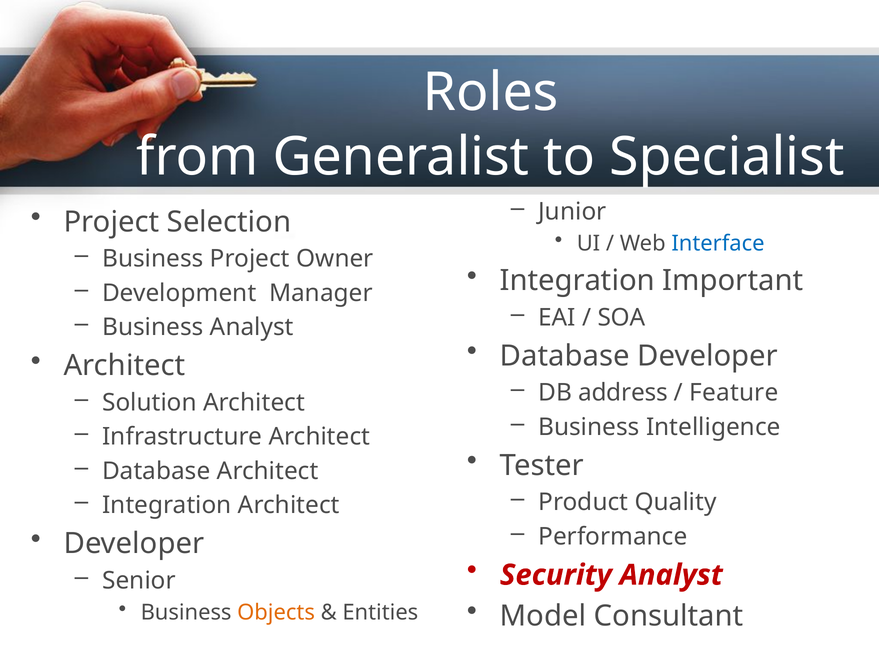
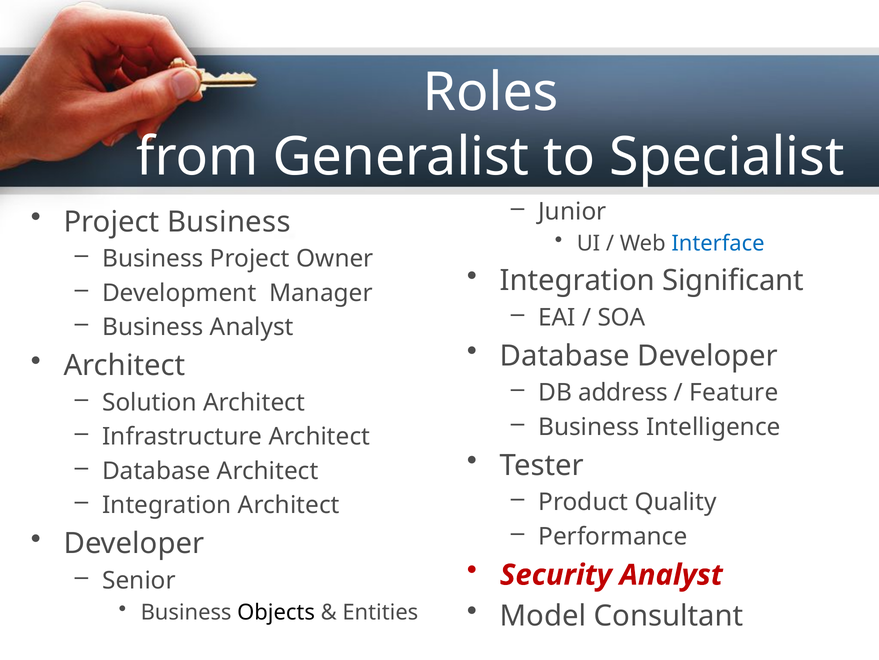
Project Selection: Selection -> Business
Important: Important -> Significant
Objects colour: orange -> black
